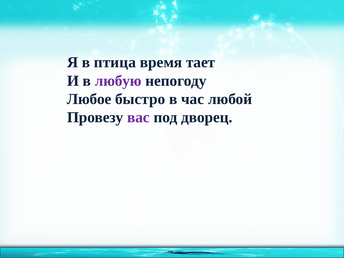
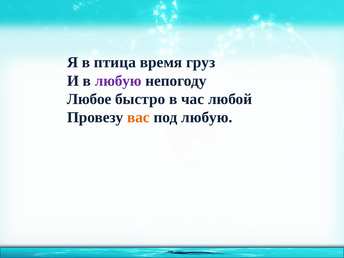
тает: тает -> груз
вас colour: purple -> orange
под дворец: дворец -> любую
